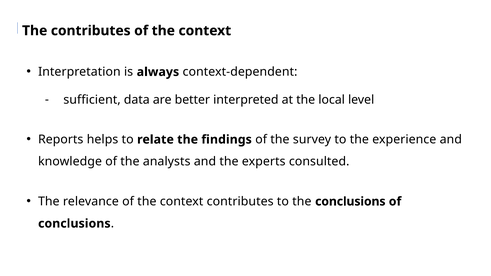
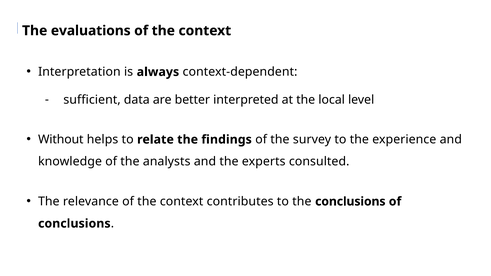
The contributes: contributes -> evaluations
Reports: Reports -> Without
